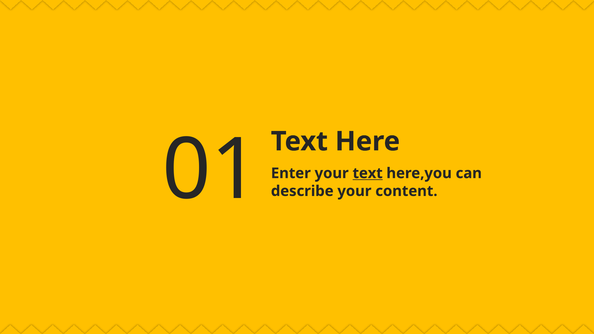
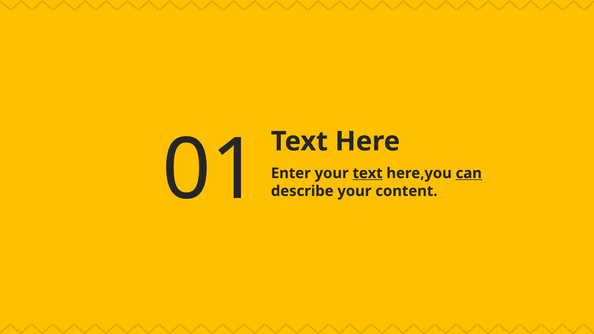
can underline: none -> present
